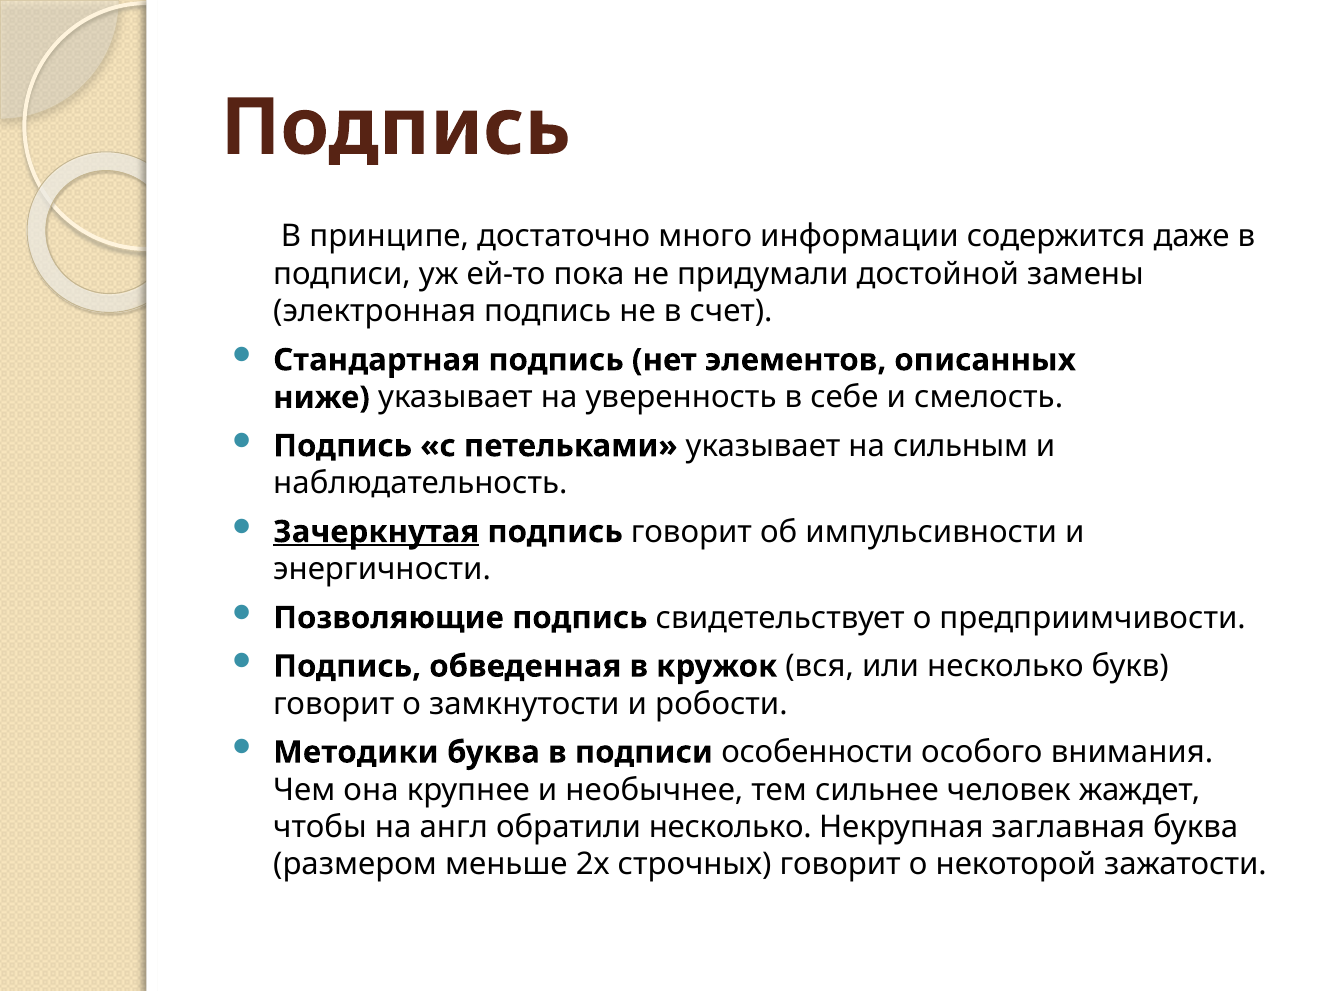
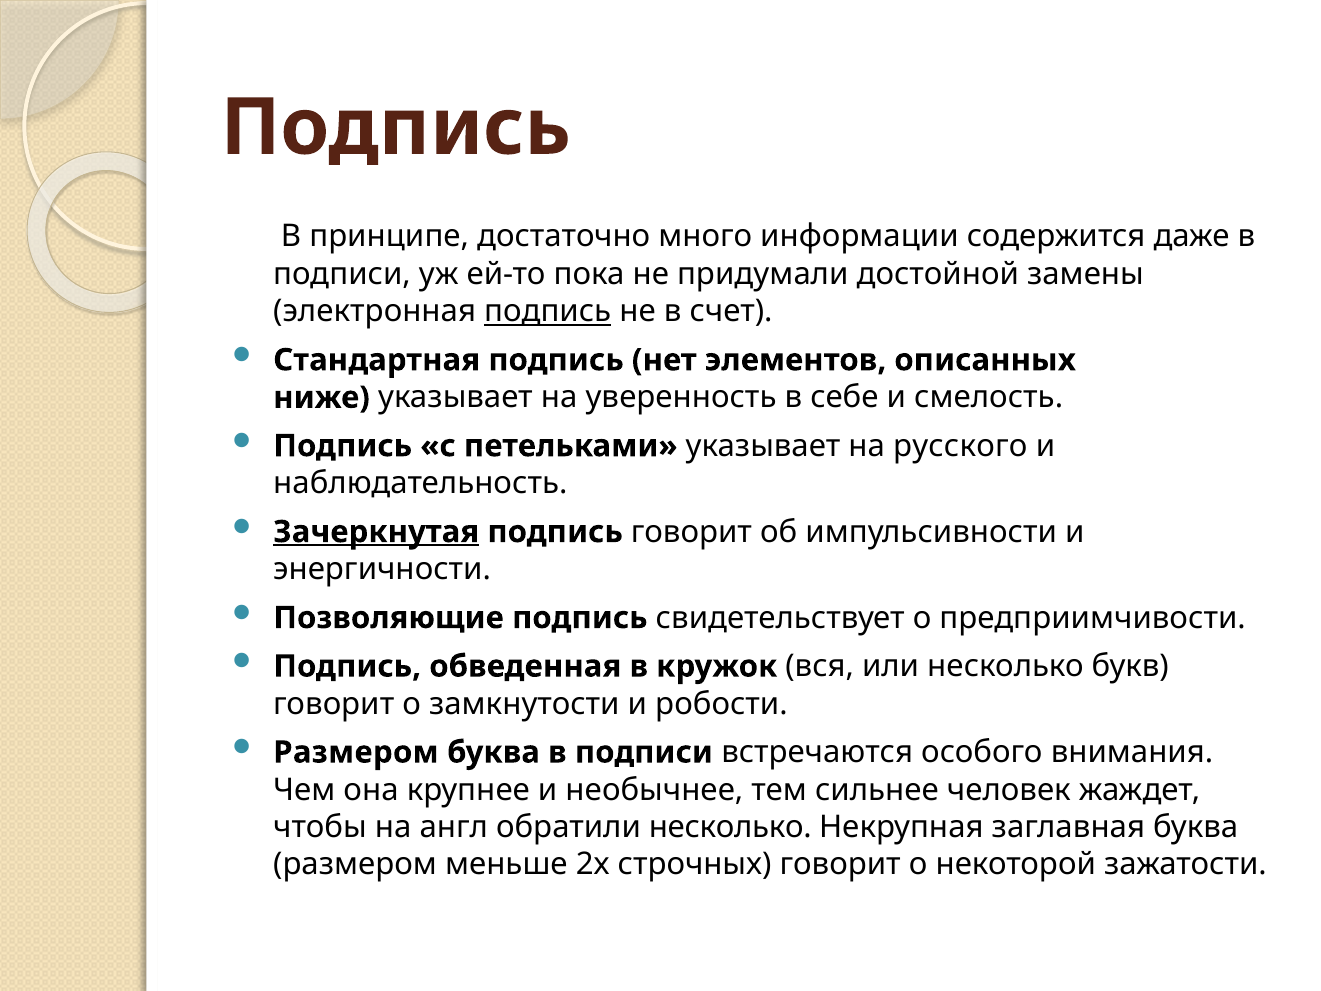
подпись at (548, 311) underline: none -> present
сильным: сильным -> русского
Методики at (356, 752): Методики -> Размером
особенности: особенности -> встречаются
